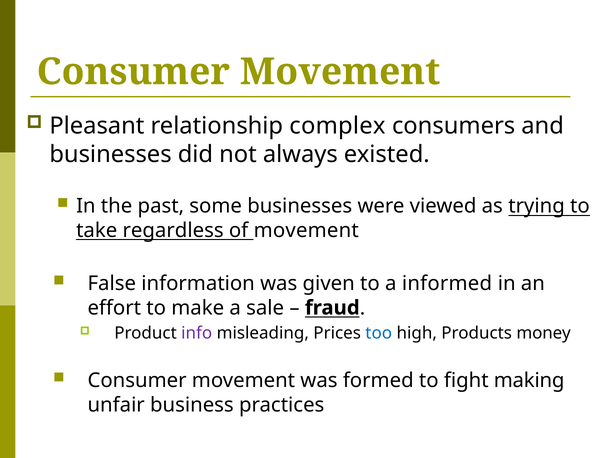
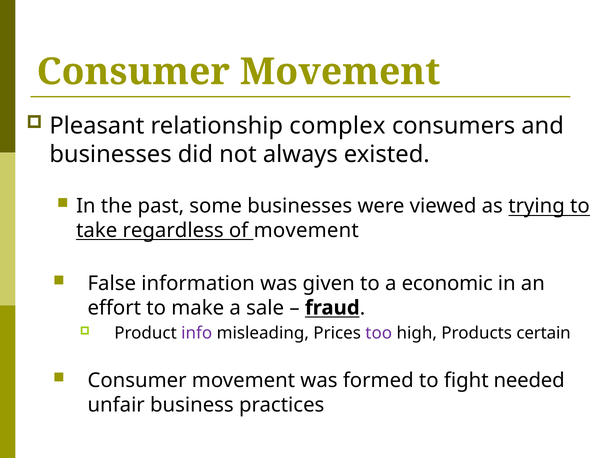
informed: informed -> economic
too colour: blue -> purple
money: money -> certain
making: making -> needed
